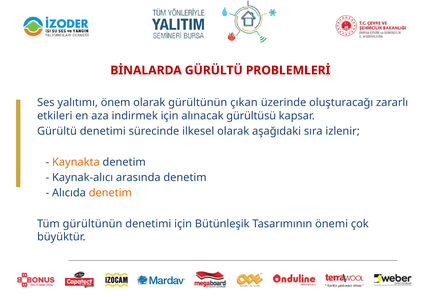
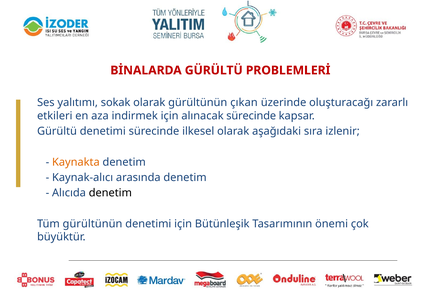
önem: önem -> sokak
alınacak gürültüsü: gürültüsü -> sürecinde
denetim at (110, 193) colour: orange -> black
